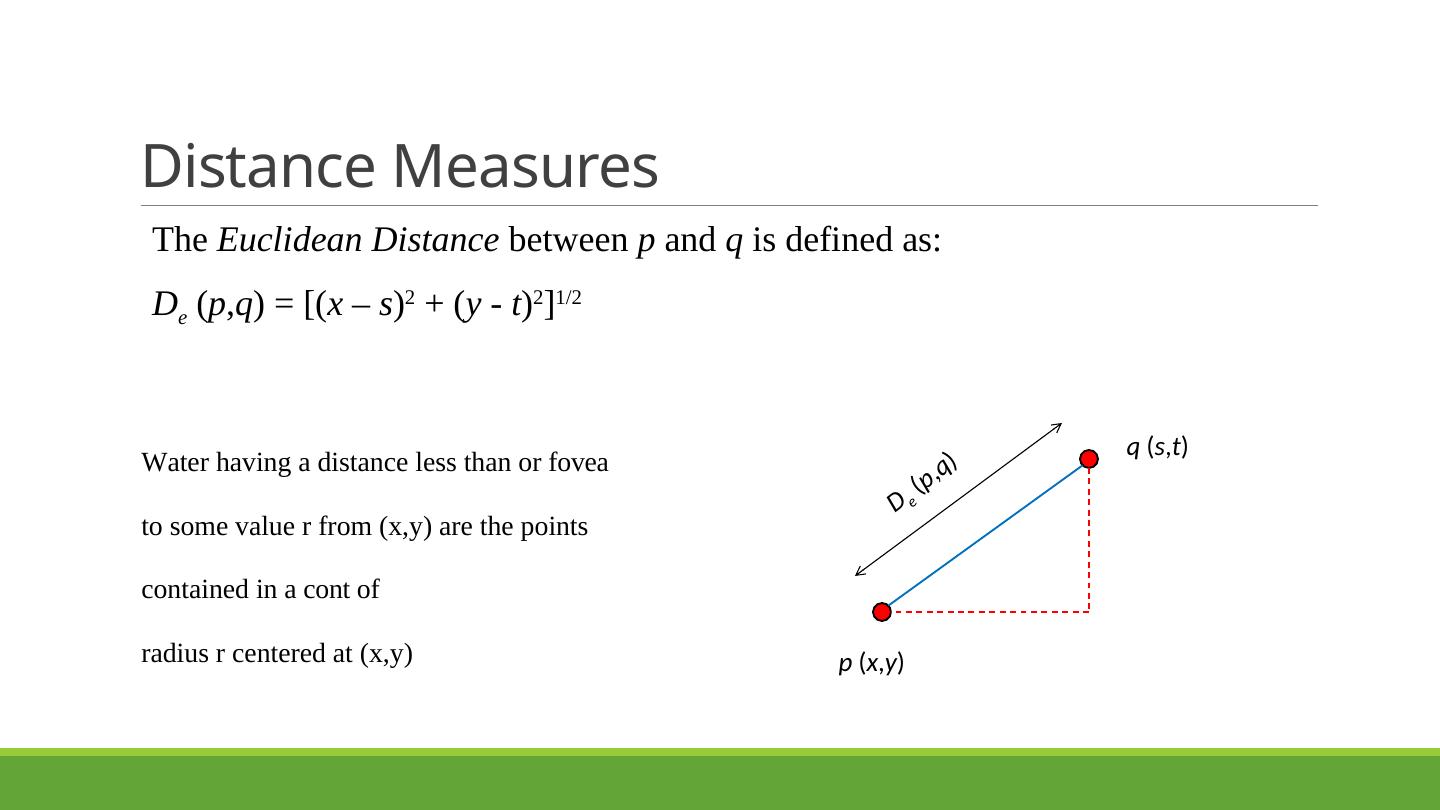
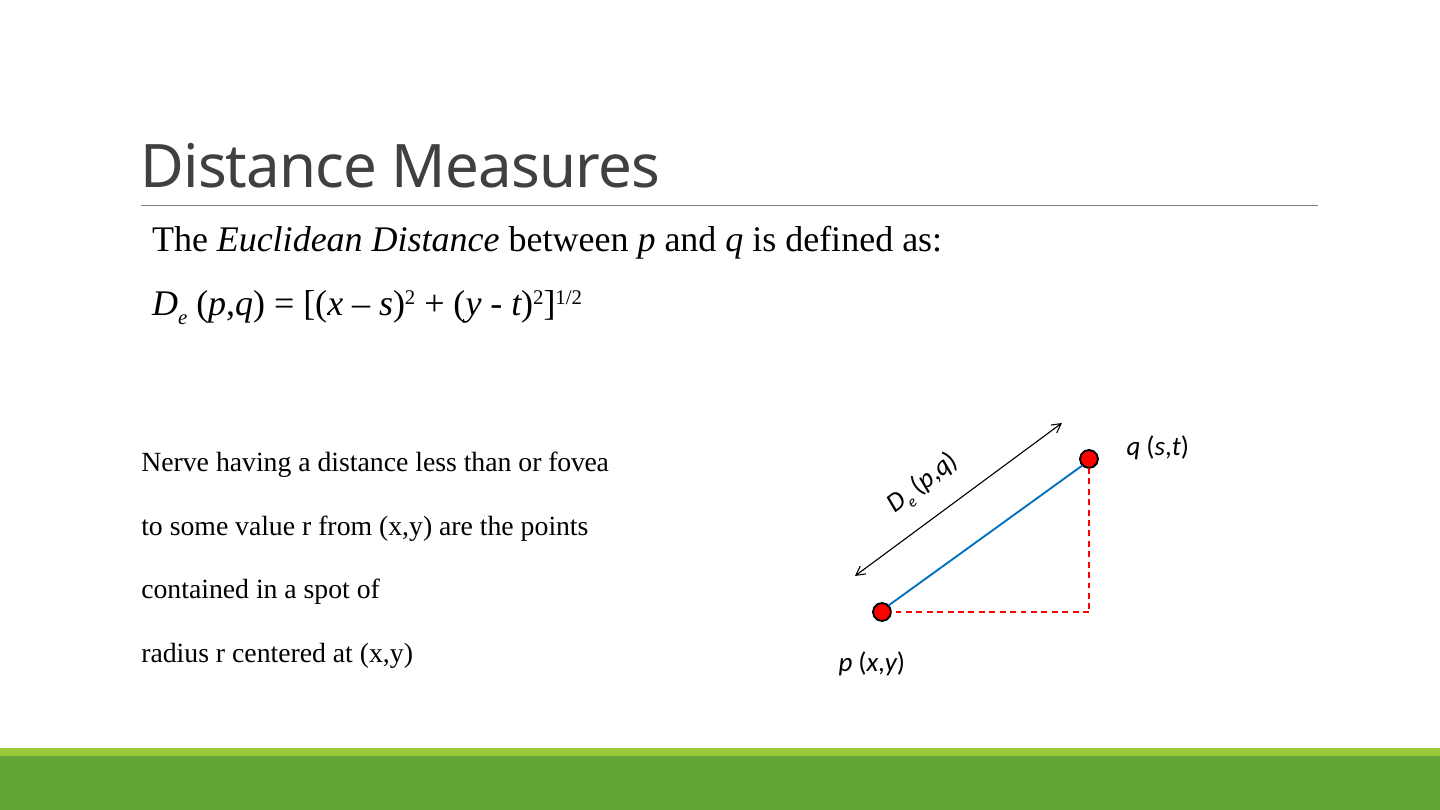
Water: Water -> Nerve
cont: cont -> spot
